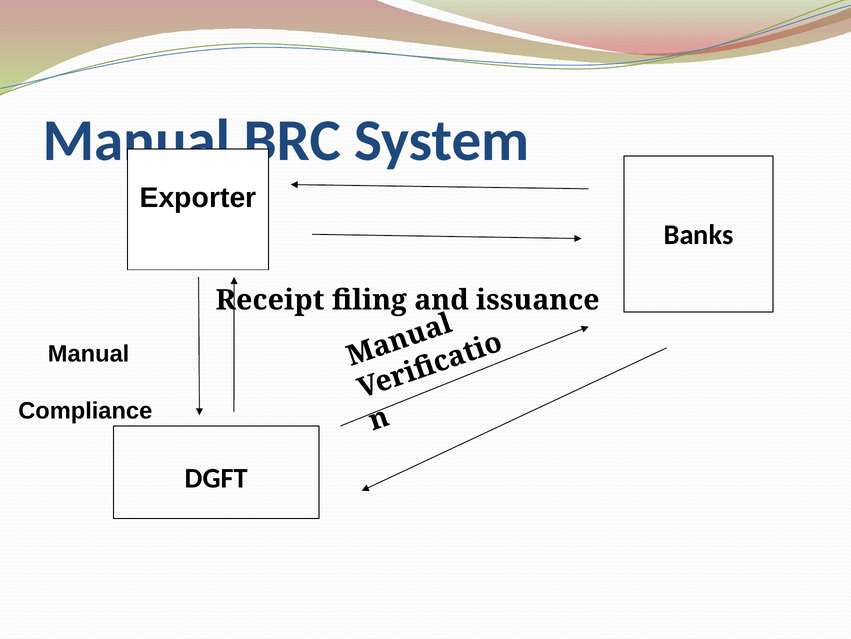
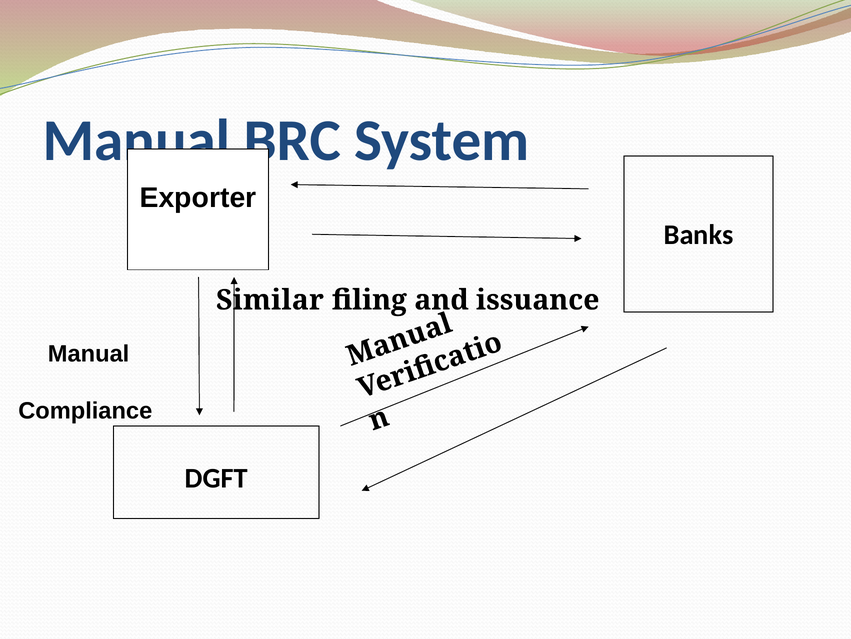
Receipt: Receipt -> Similar
